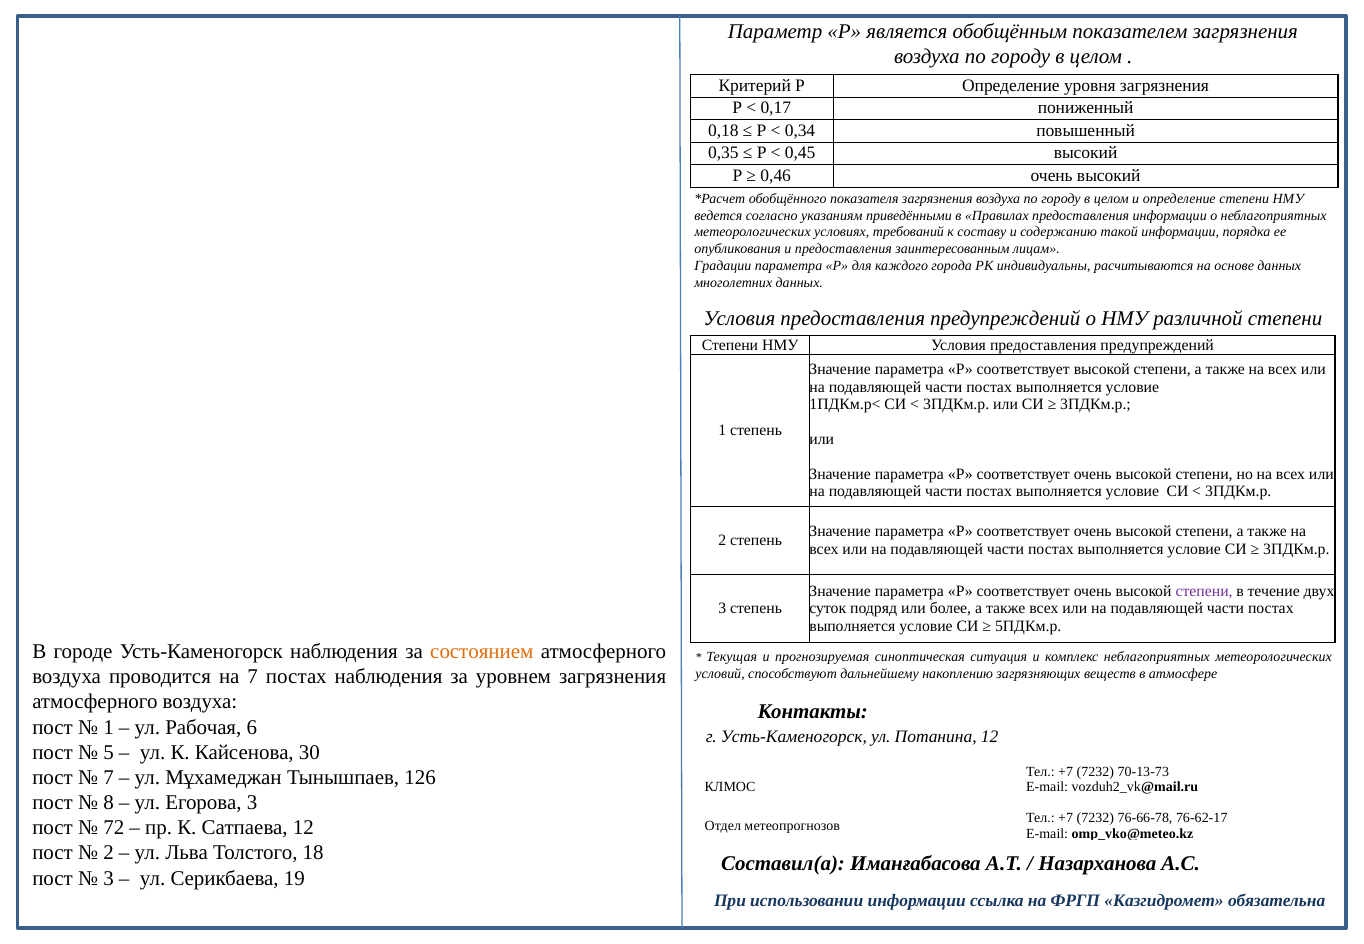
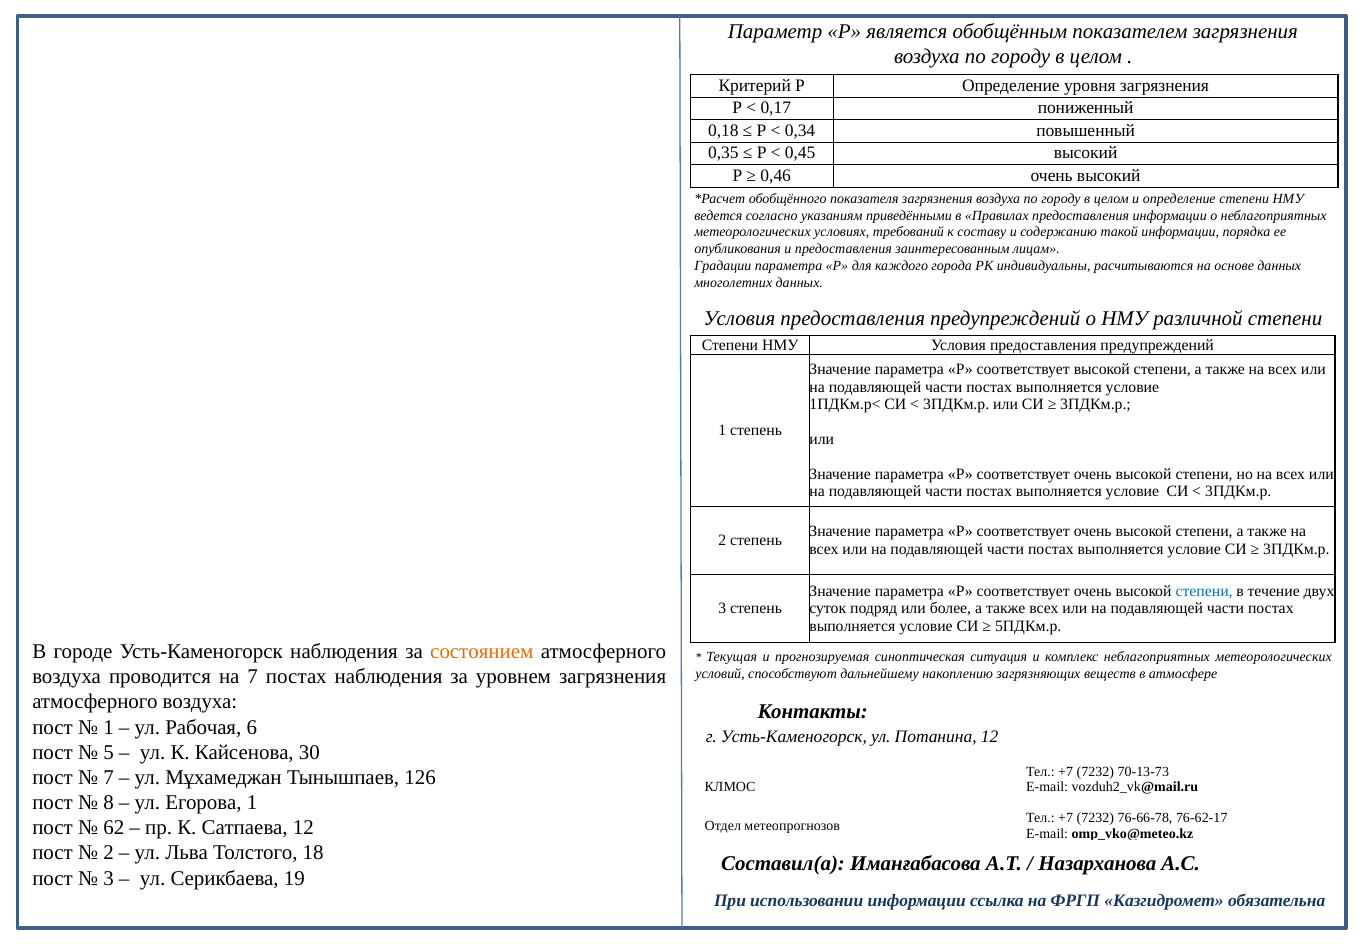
степени at (1204, 591) colour: purple -> blue
Егорова 3: 3 -> 1
72: 72 -> 62
